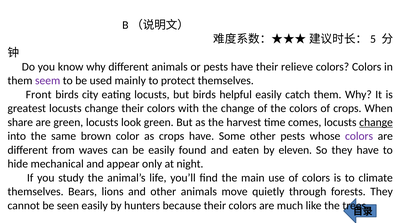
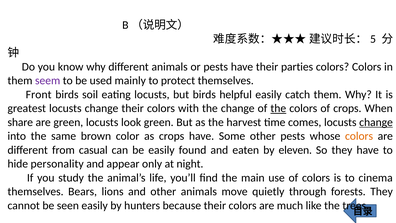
relieve: relieve -> parties
city: city -> soil
the at (278, 108) underline: none -> present
colors at (359, 136) colour: purple -> orange
waves: waves -> casual
mechanical: mechanical -> personality
climate: climate -> cinema
